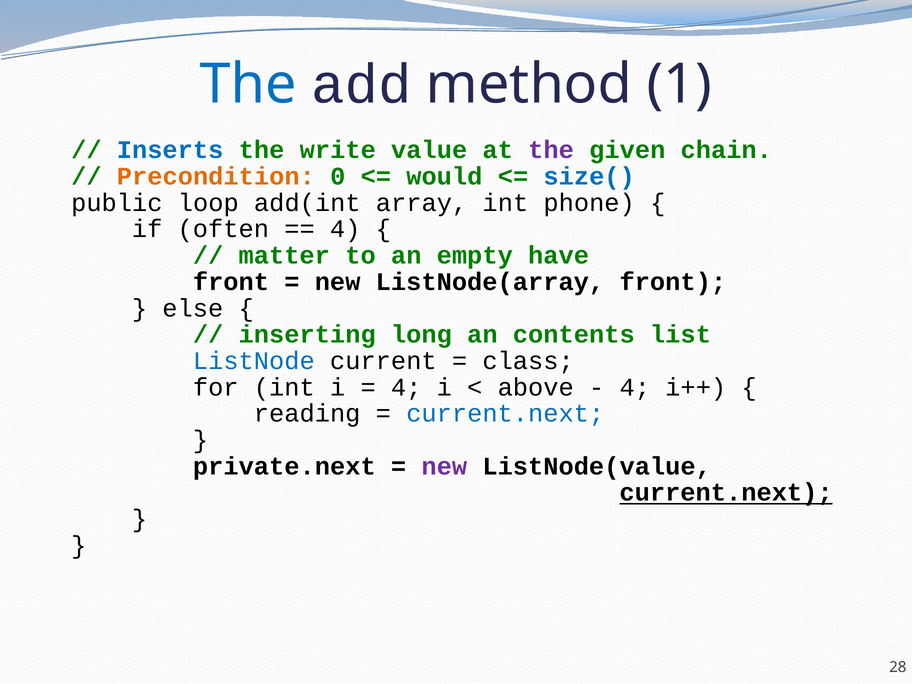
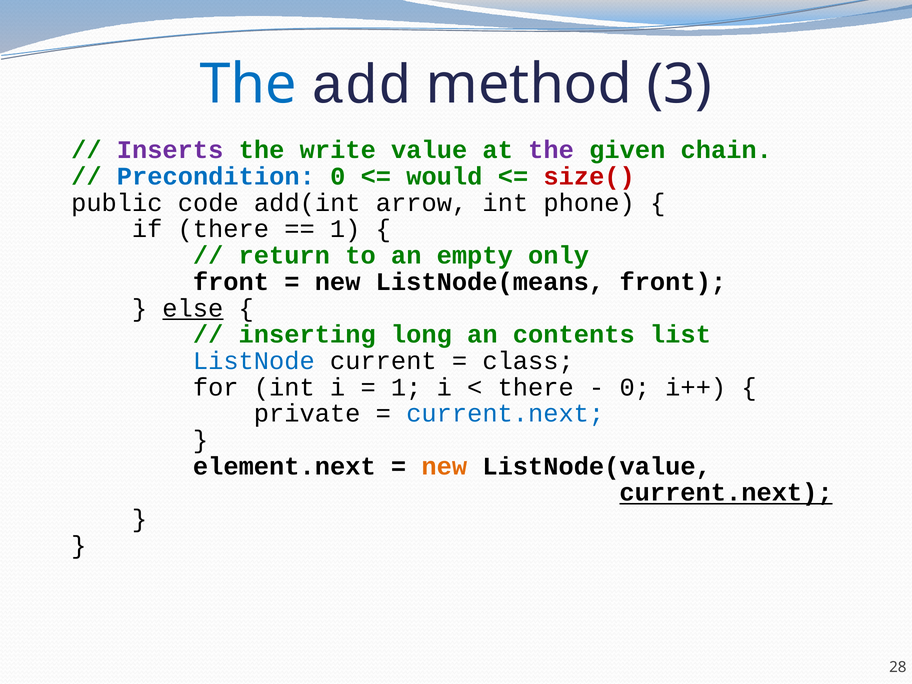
1: 1 -> 3
Inserts colour: blue -> purple
Precondition colour: orange -> blue
size( colour: blue -> red
loop: loop -> code
array: array -> arrow
if often: often -> there
4 at (345, 229): 4 -> 1
matter: matter -> return
have: have -> only
ListNode(array: ListNode(array -> ListNode(means
else underline: none -> present
4 at (406, 387): 4 -> 1
above at (536, 387): above -> there
4 at (635, 387): 4 -> 0
reading: reading -> private
private.next: private.next -> element.next
new at (444, 466) colour: purple -> orange
